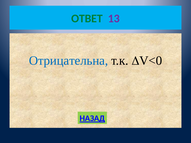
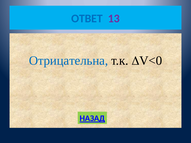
ОТВЕТ colour: green -> blue
